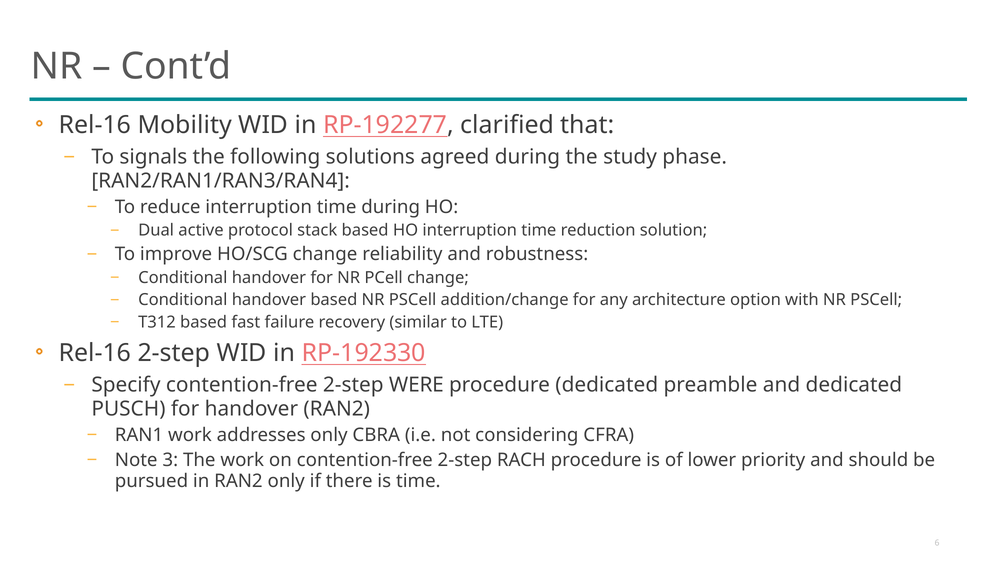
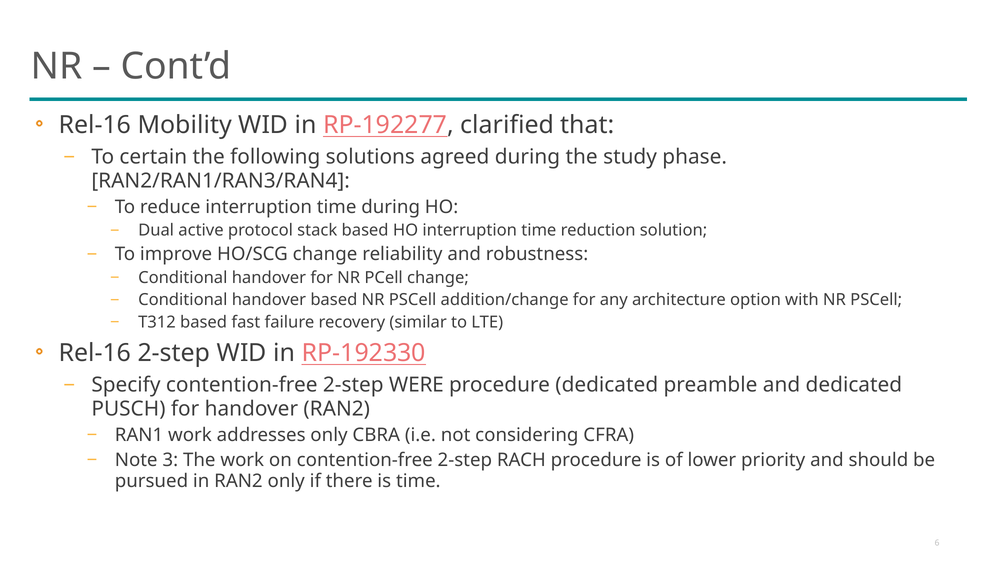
signals: signals -> certain
